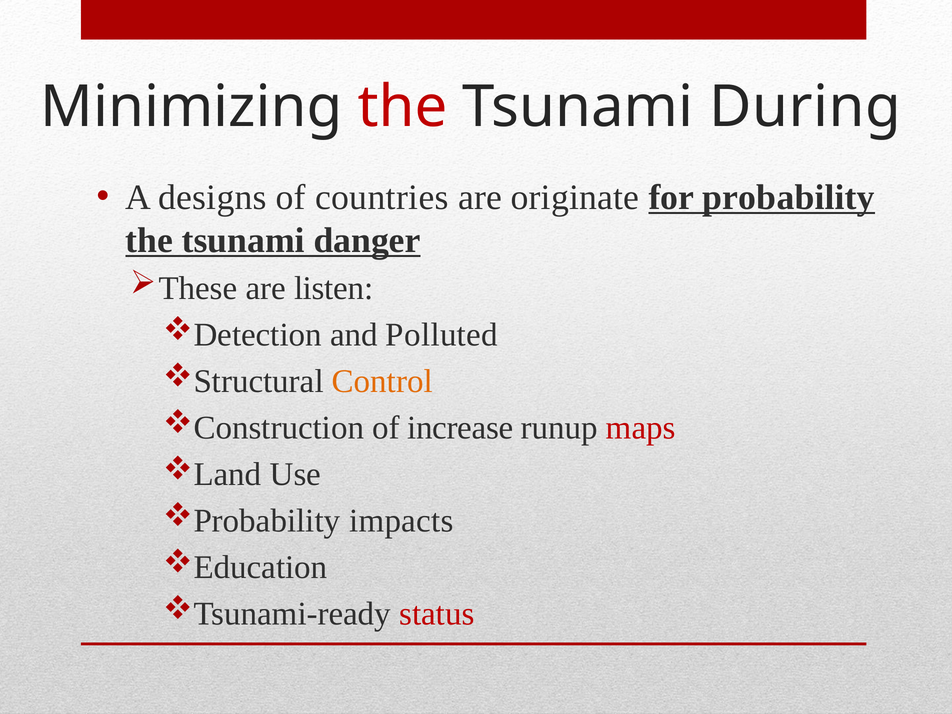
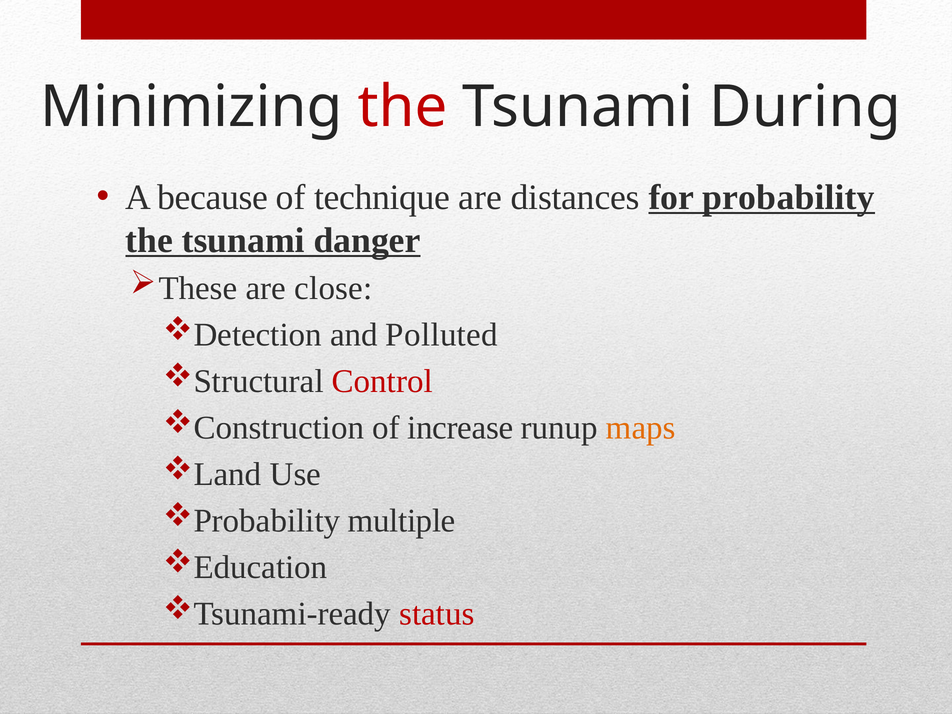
designs: designs -> because
countries: countries -> technique
originate: originate -> distances
listen: listen -> close
Control colour: orange -> red
maps colour: red -> orange
impacts: impacts -> multiple
